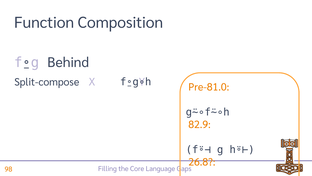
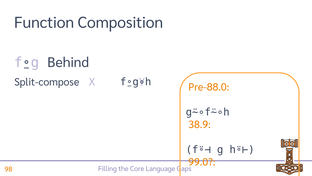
Pre-81.0: Pre-81.0 -> Pre-88.0
82.9: 82.9 -> 38.9
26.8: 26.8 -> 99.0
